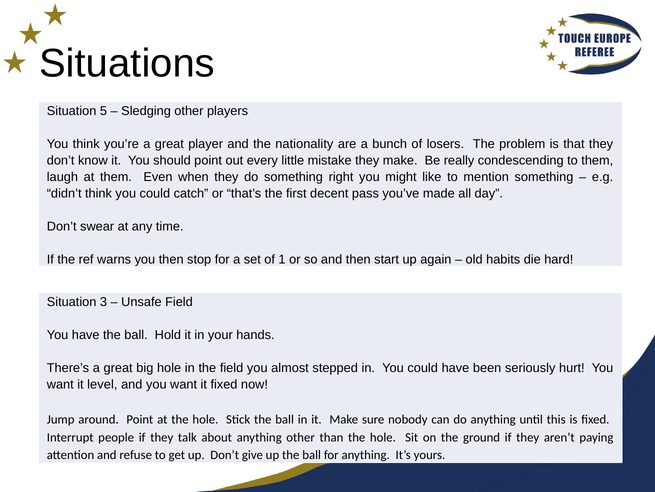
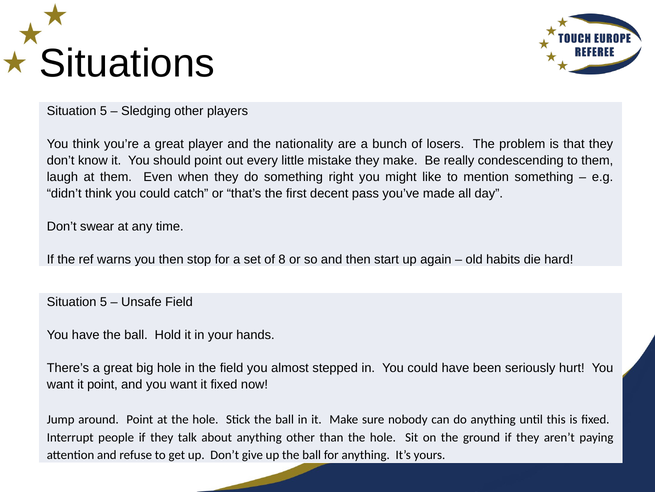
1: 1 -> 8
3 at (103, 302): 3 -> 5
it level: level -> point
